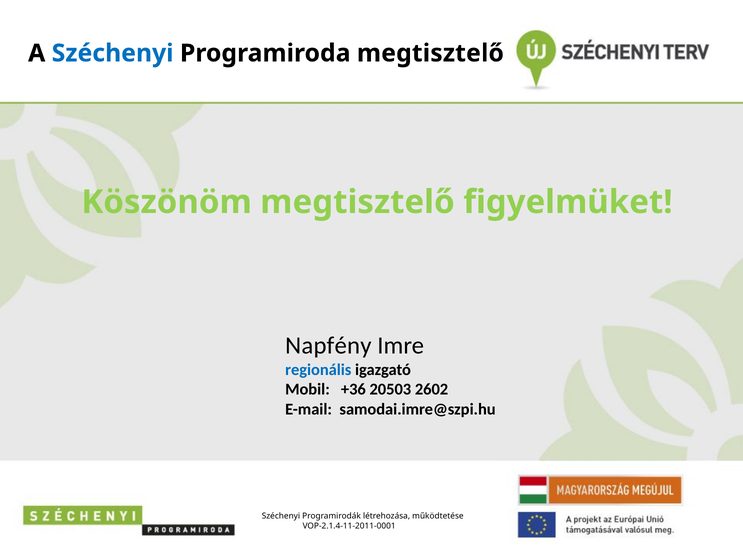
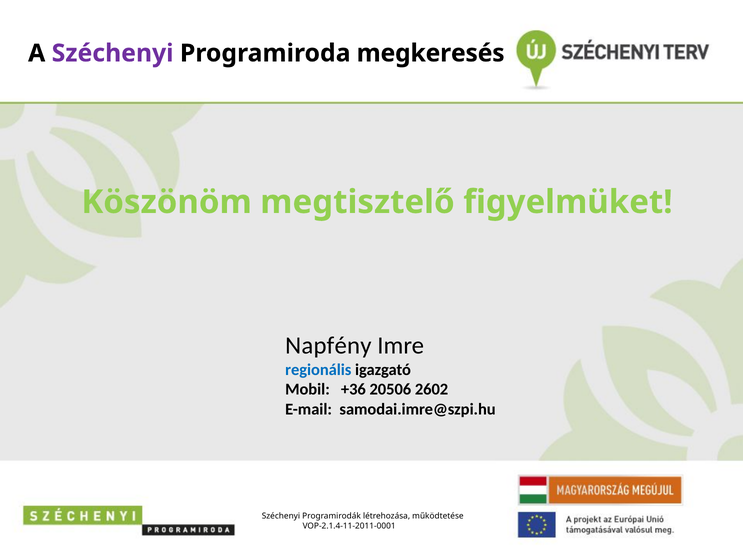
Széchenyi at (113, 53) colour: blue -> purple
Programiroda megtisztelő: megtisztelő -> megkeresés
20503: 20503 -> 20506
